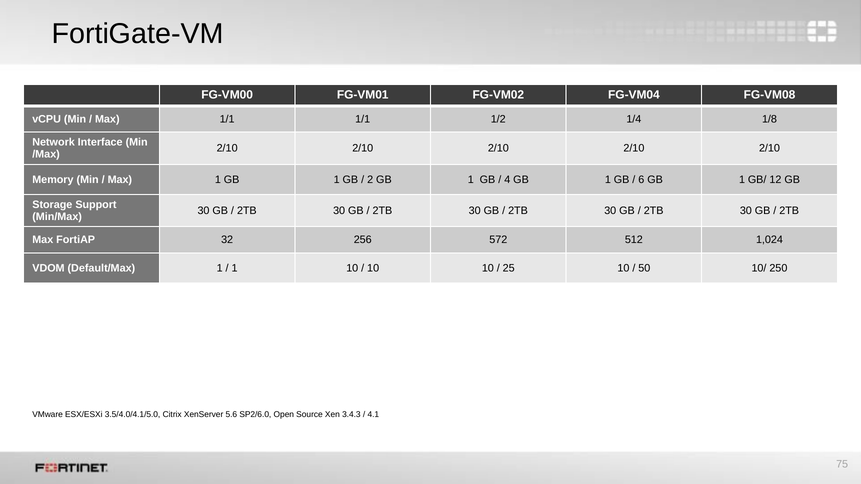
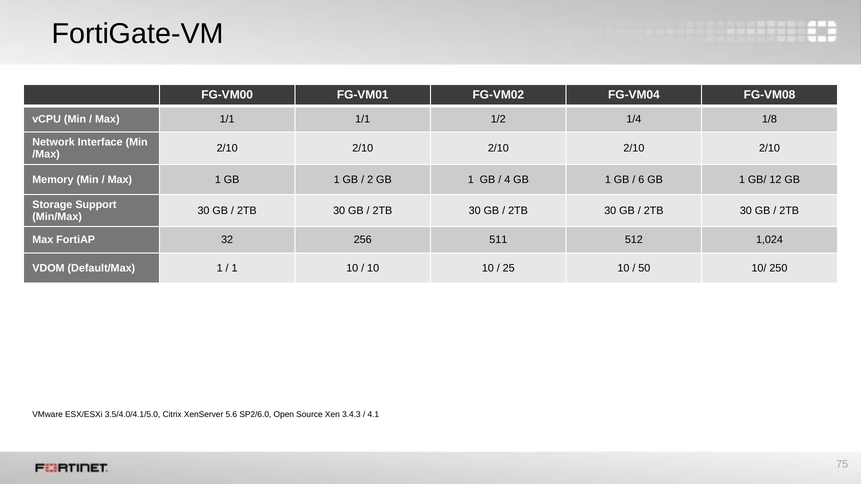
572: 572 -> 511
